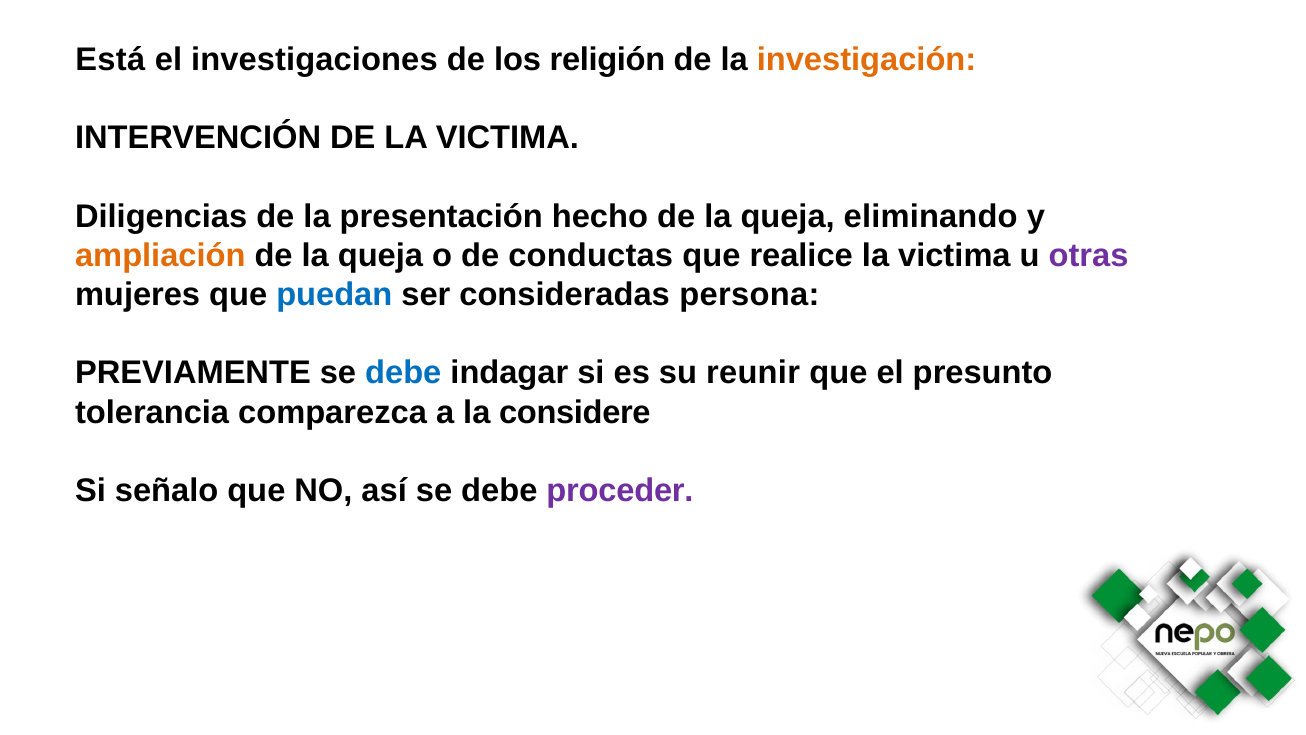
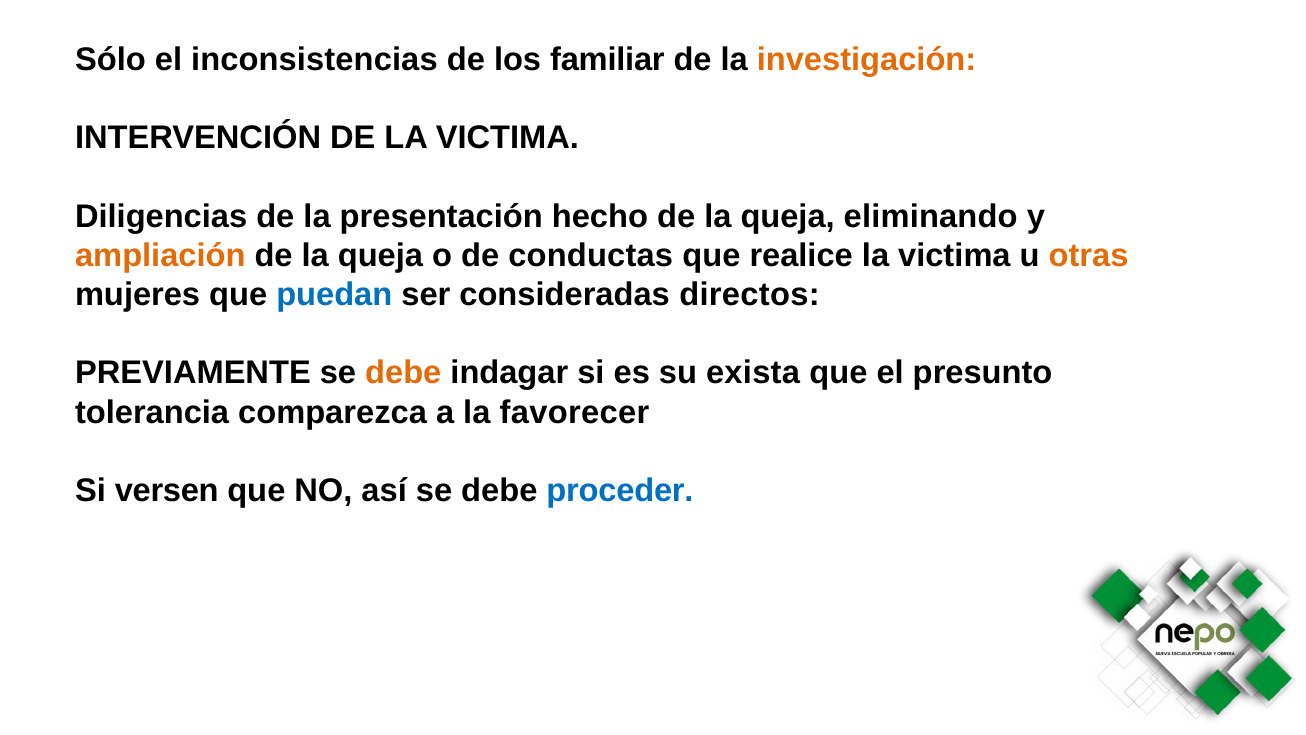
Está: Está -> Sólo
investigaciones: investigaciones -> inconsistencias
religión: religión -> familiar
otras colour: purple -> orange
persona: persona -> directos
debe at (403, 373) colour: blue -> orange
reunir: reunir -> exista
considere: considere -> favorecer
señalo: señalo -> versen
proceder colour: purple -> blue
